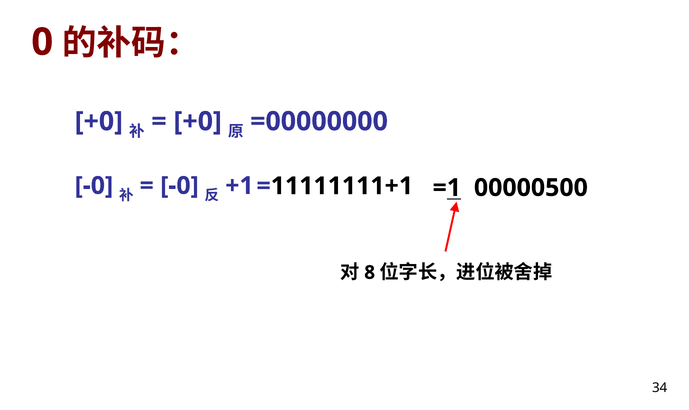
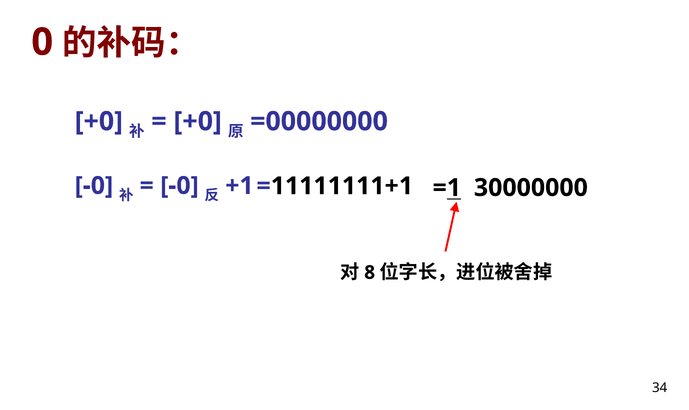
00000500: 00000500 -> 30000000
